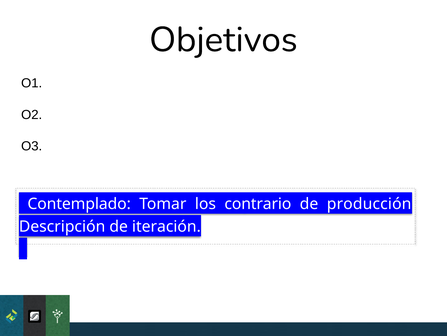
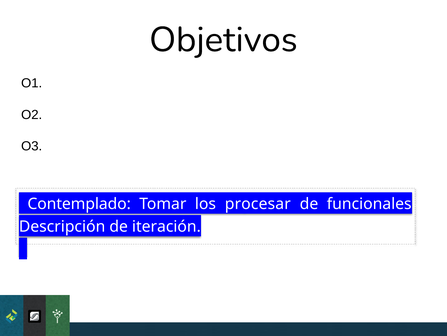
contrario: contrario -> procesar
producción: producción -> funcionales
